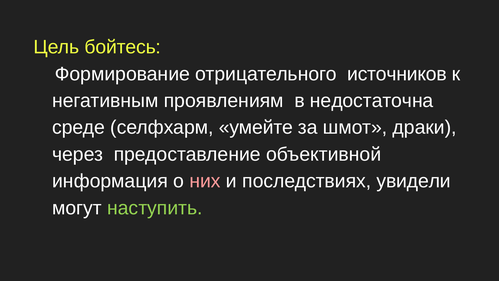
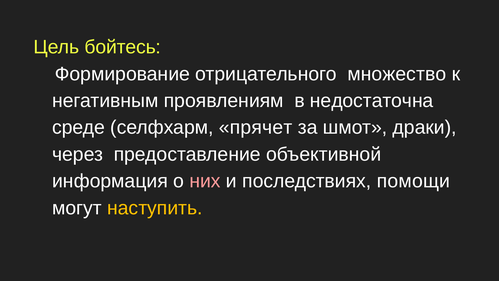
источников: источников -> множество
умейте: умейте -> прячет
увидели: увидели -> помощи
наступить colour: light green -> yellow
